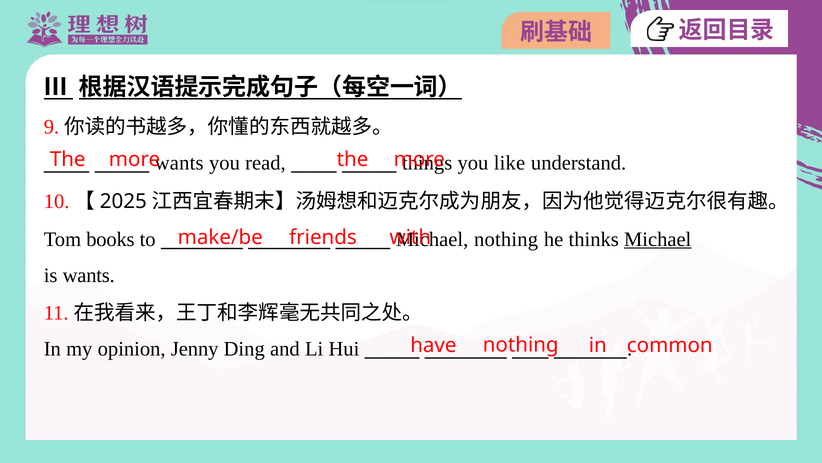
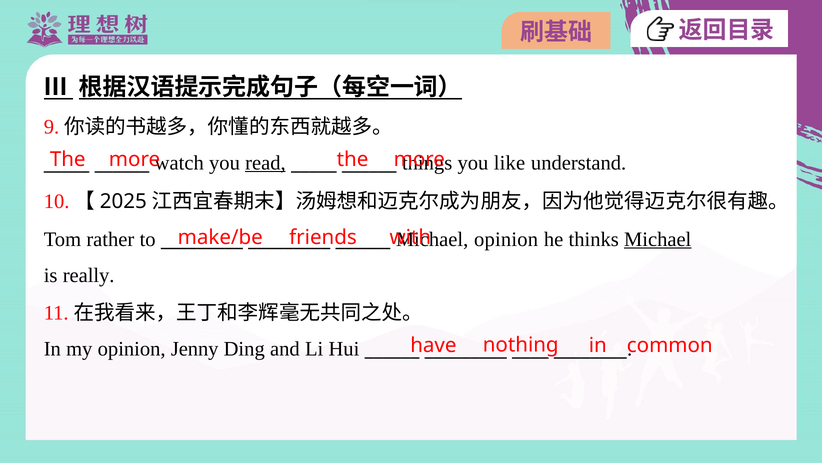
wants at (179, 163): wants -> watch
read underline: none -> present
books: books -> rather
nothing at (506, 239): nothing -> opinion
is wants: wants -> really
